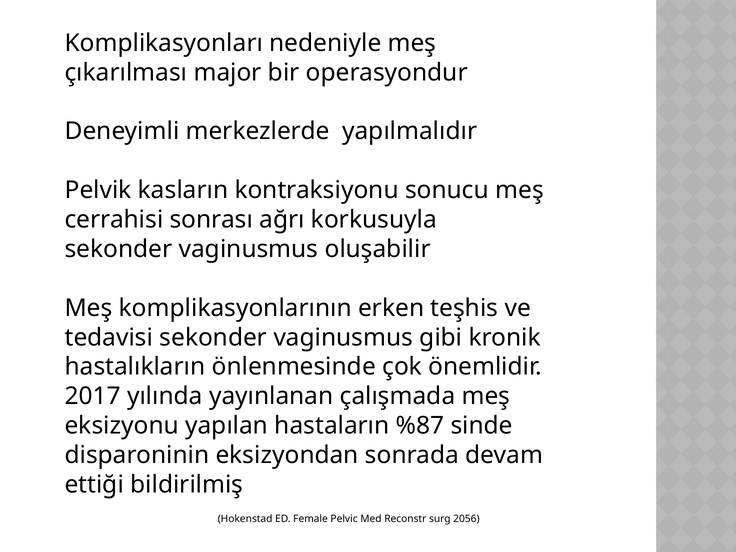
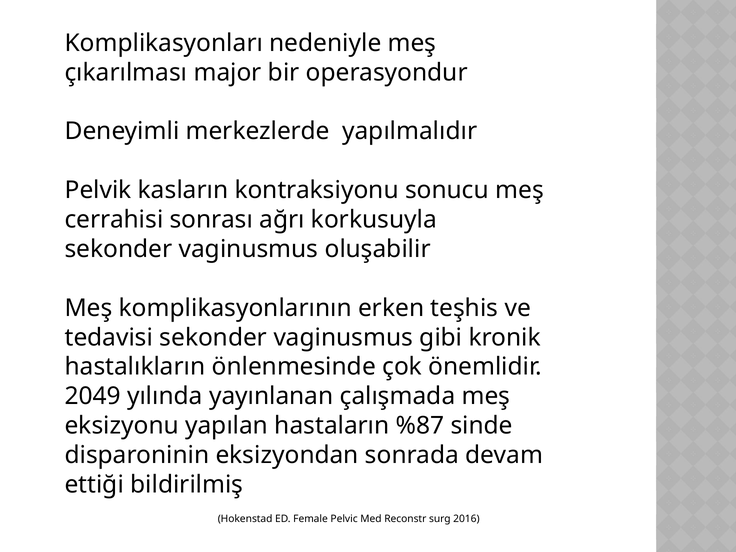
2017: 2017 -> 2049
2056: 2056 -> 2016
